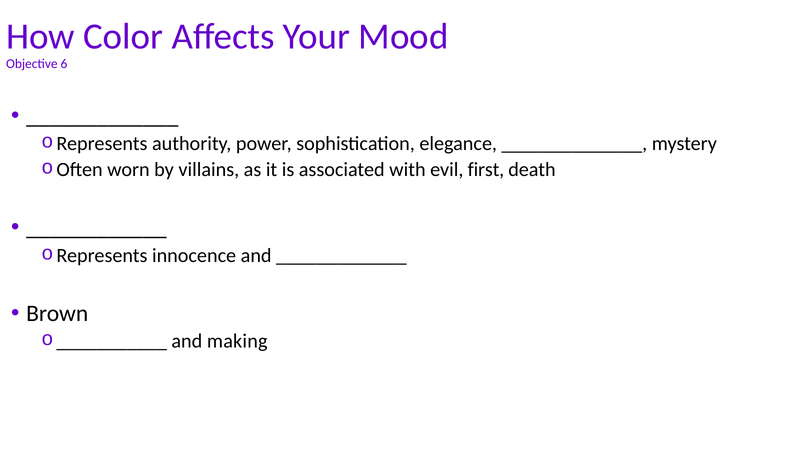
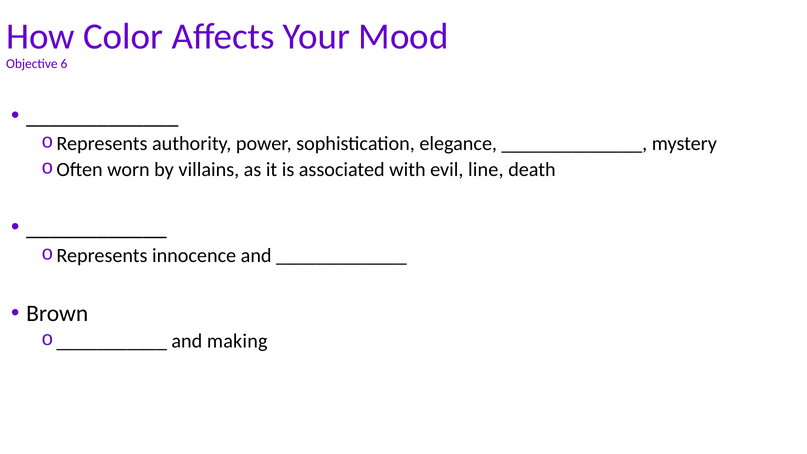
first: first -> line
